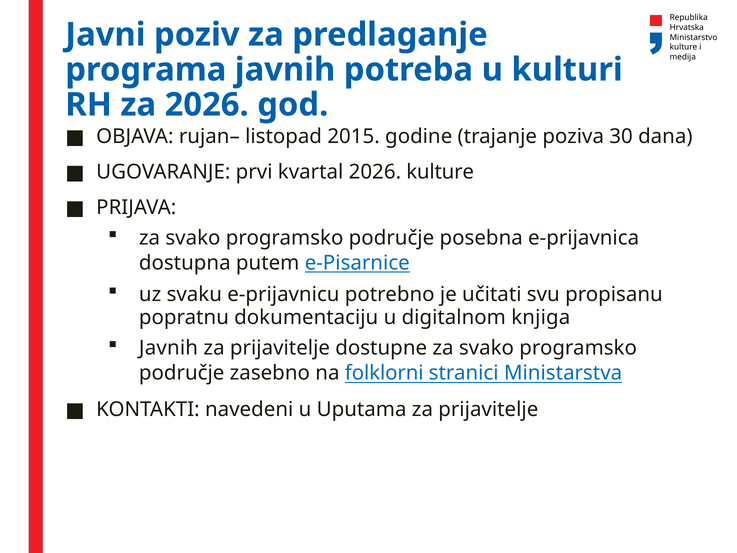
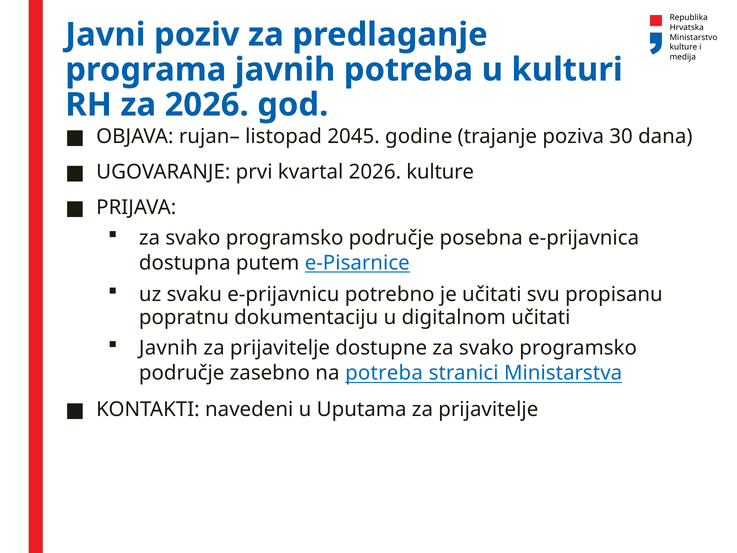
2015: 2015 -> 2045
digitalnom knjiga: knjiga -> učitati
na folklorni: folklorni -> potreba
